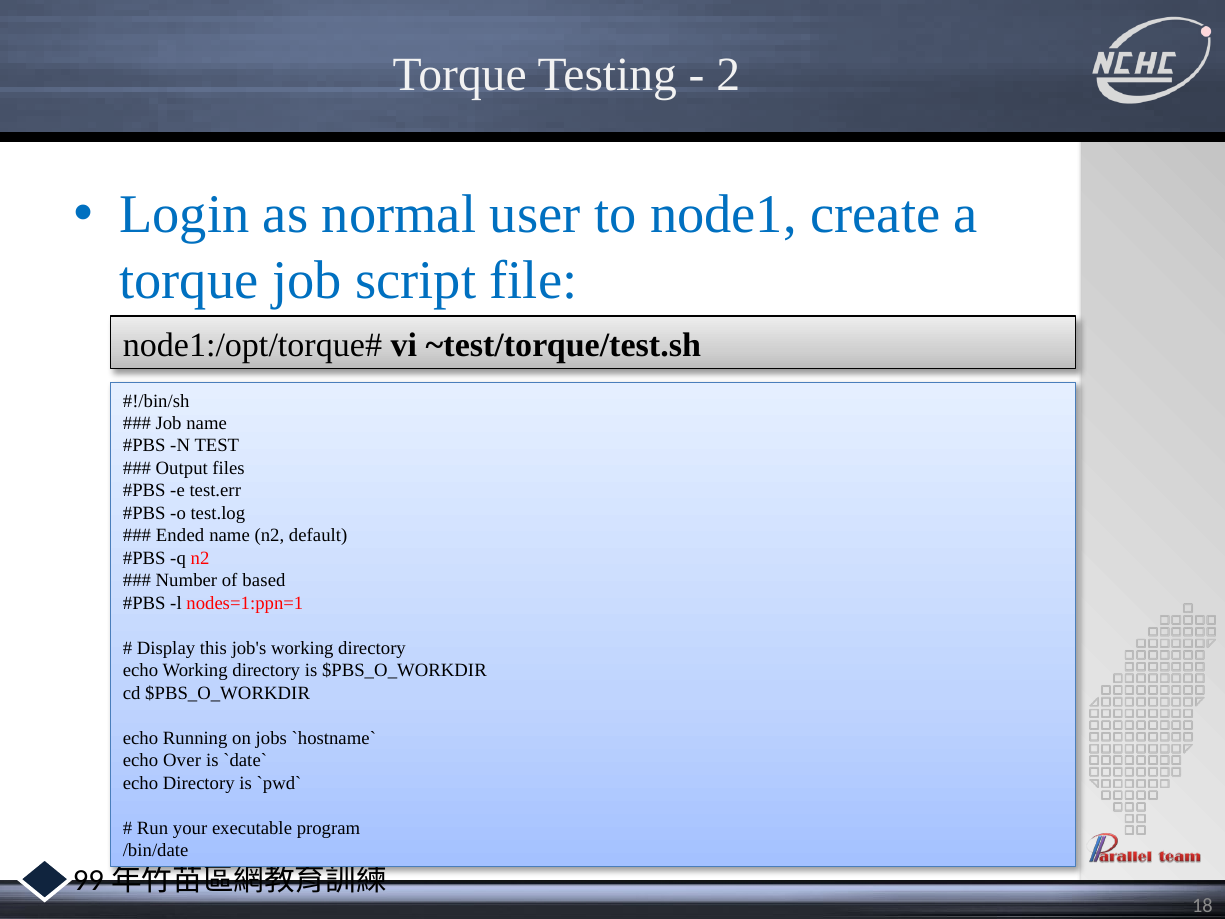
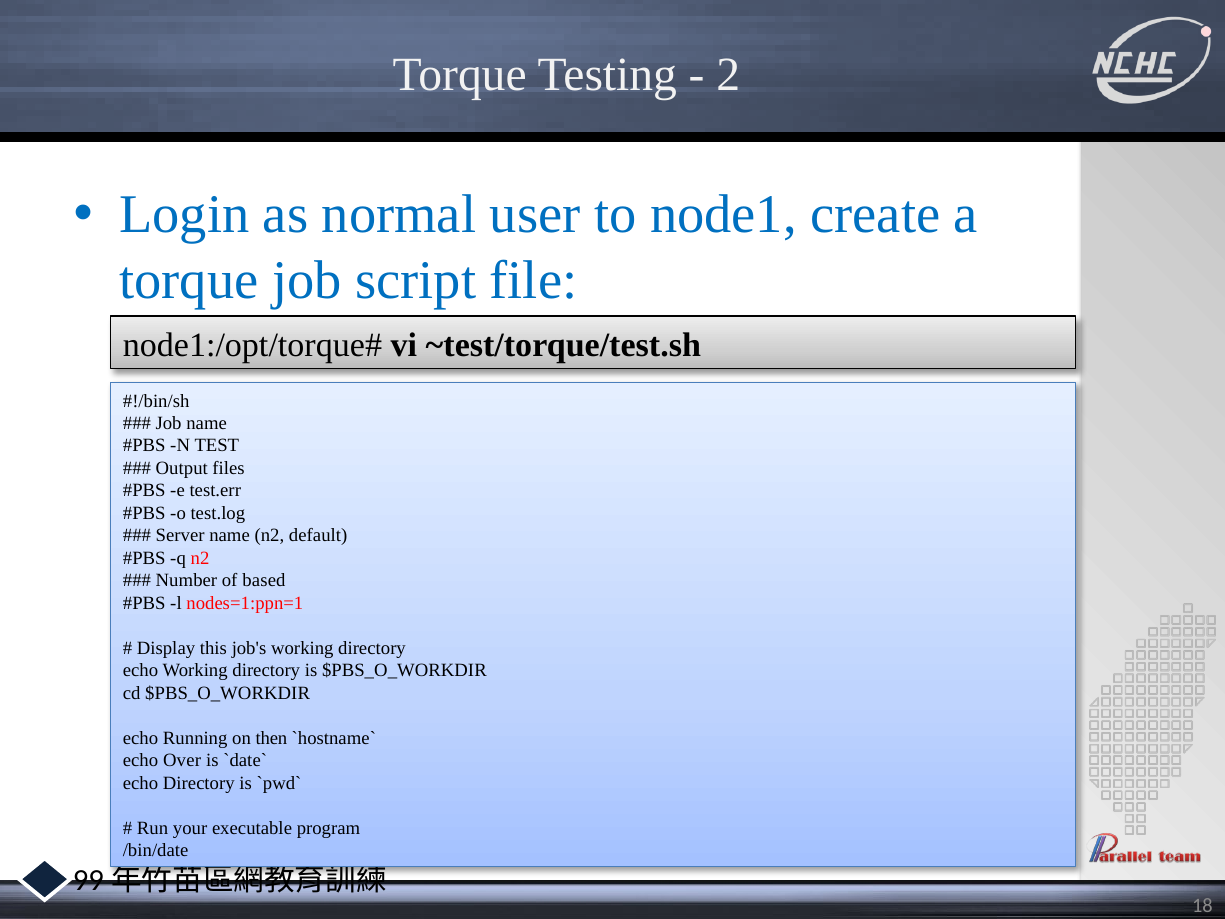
Ended: Ended -> Server
jobs: jobs -> then
